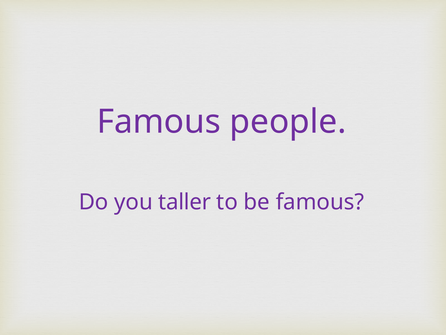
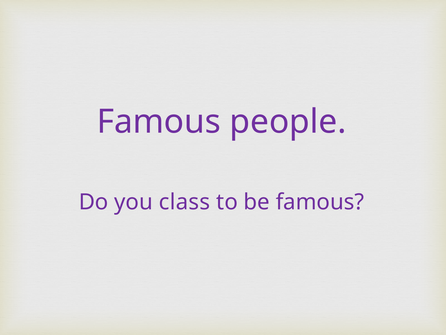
taller: taller -> class
